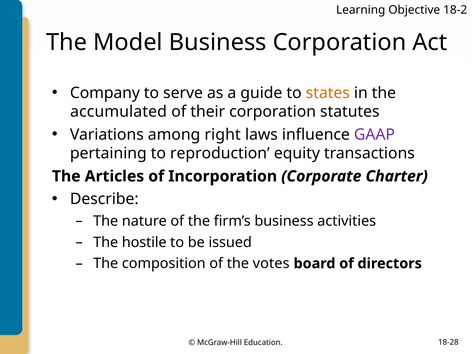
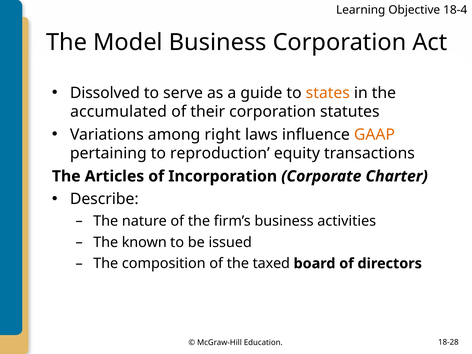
18-2: 18-2 -> 18-4
Company: Company -> Dissolved
GAAP colour: purple -> orange
hostile: hostile -> known
votes: votes -> taxed
